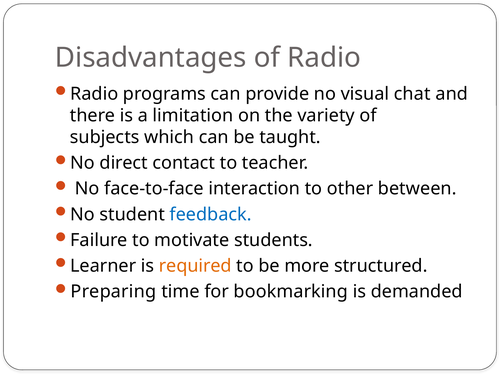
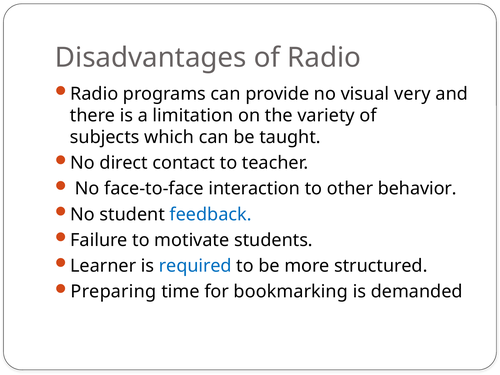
chat: chat -> very
between: between -> behavior
required colour: orange -> blue
